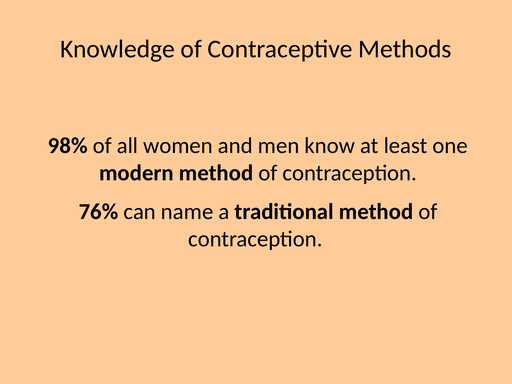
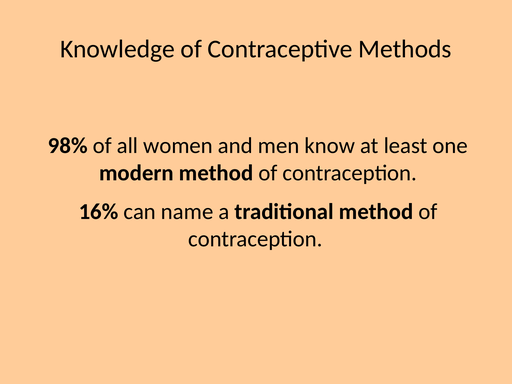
76%: 76% -> 16%
